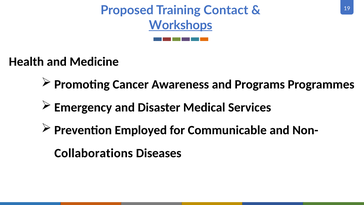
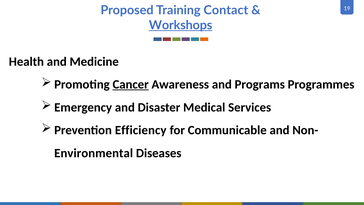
Cancer underline: none -> present
Employed: Employed -> Efficiency
Collaborations: Collaborations -> Environmental
